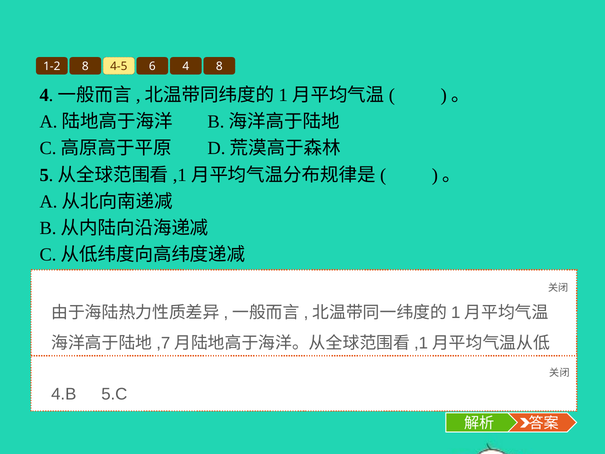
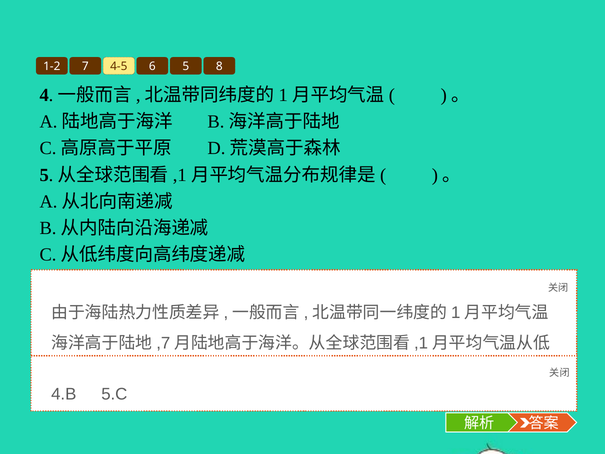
1-2 8: 8 -> 7
4: 4 -> 5
